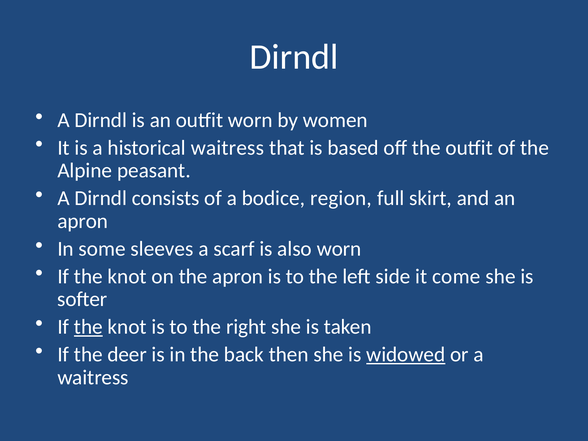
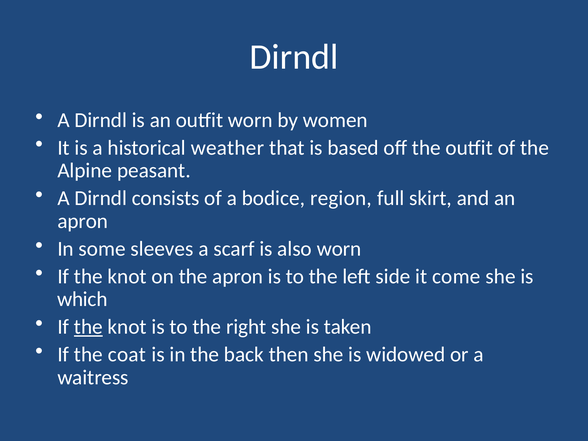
historical waitress: waitress -> weather
softer: softer -> which
deer: deer -> coat
widowed underline: present -> none
